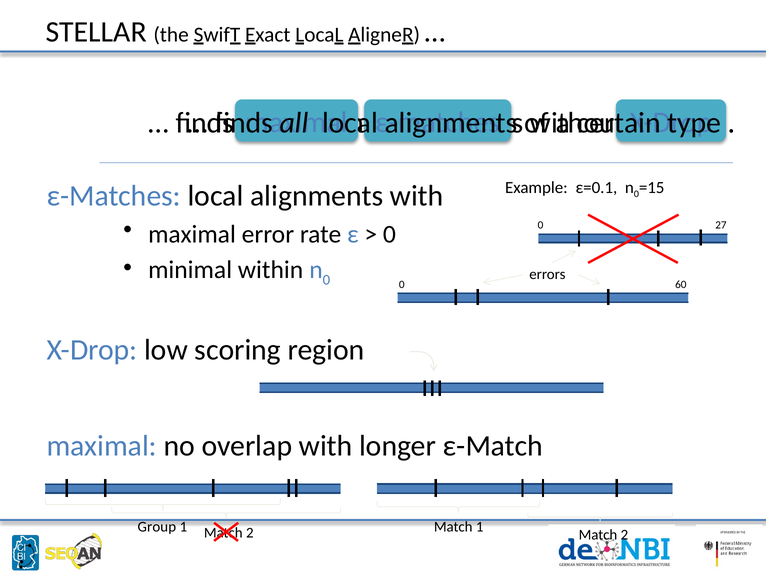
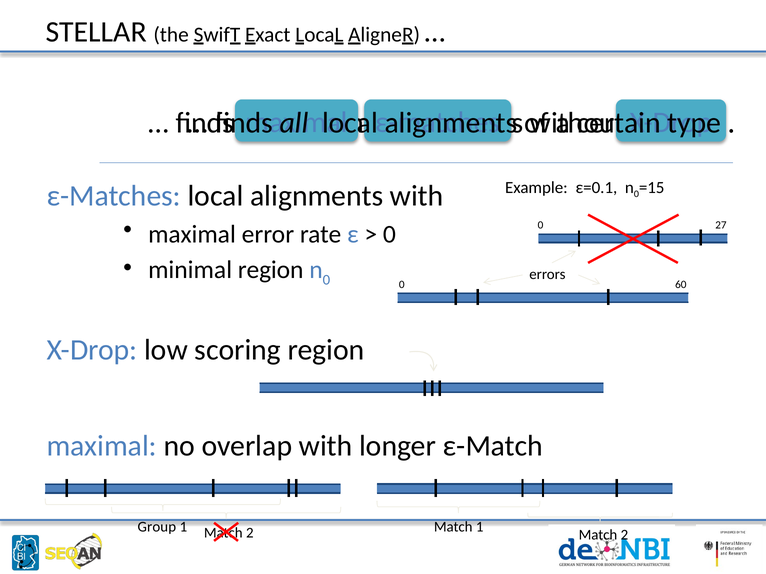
minimal within: within -> region
